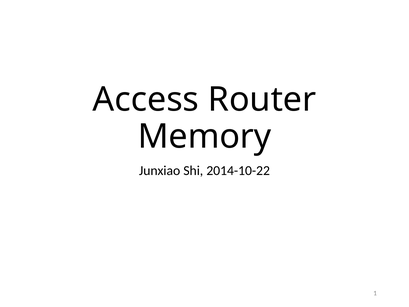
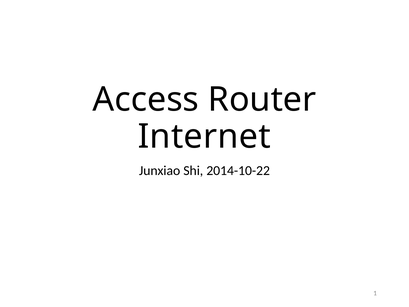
Memory: Memory -> Internet
